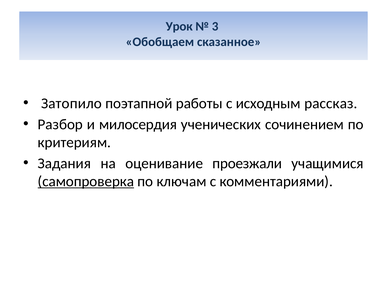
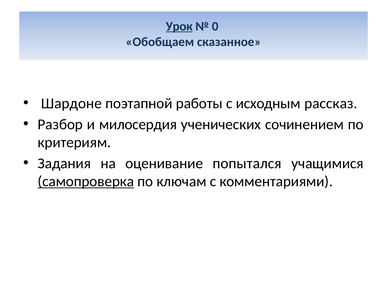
Урок underline: none -> present
3: 3 -> 0
Затопило: Затопило -> Шардоне
проезжали: проезжали -> попытался
